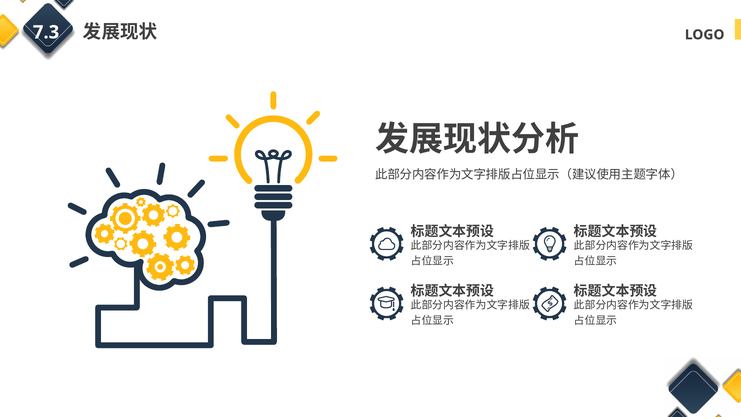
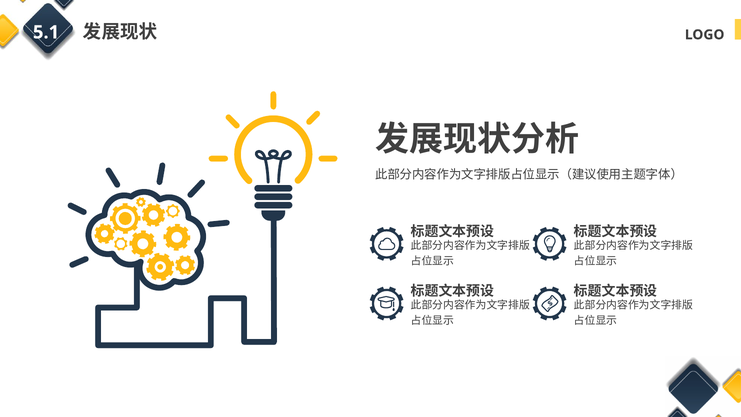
7.3: 7.3 -> 5.1
